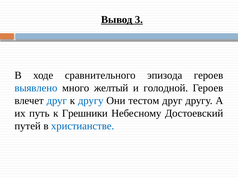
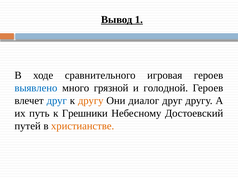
3: 3 -> 1
эпизода: эпизода -> игровая
желтый: желтый -> грязной
другу at (91, 101) colour: blue -> orange
тестом: тестом -> диалог
христианстве colour: blue -> orange
